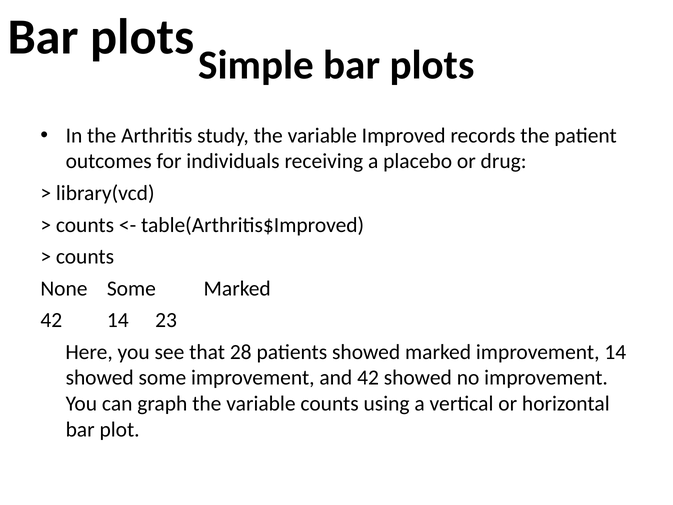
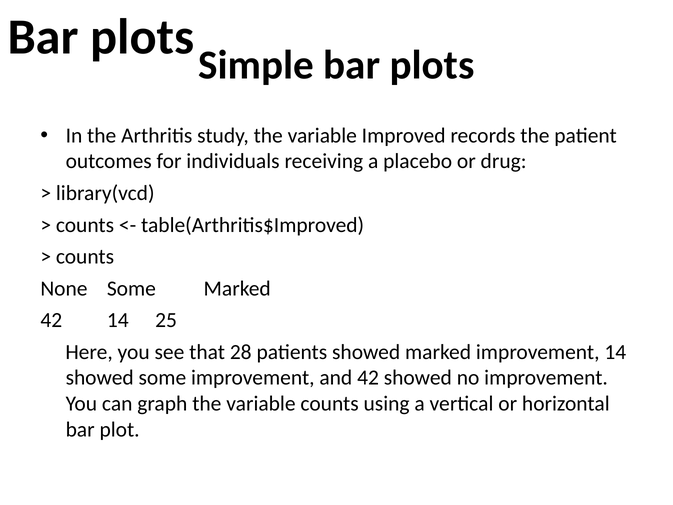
23: 23 -> 25
